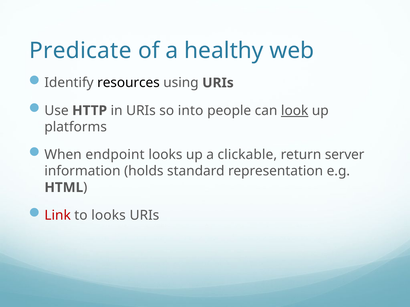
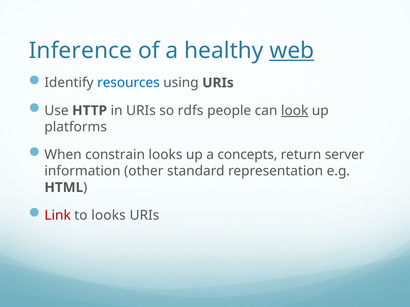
Predicate: Predicate -> Inference
web underline: none -> present
resources colour: black -> blue
into: into -> rdfs
endpoint: endpoint -> constrain
clickable: clickable -> concepts
holds: holds -> other
